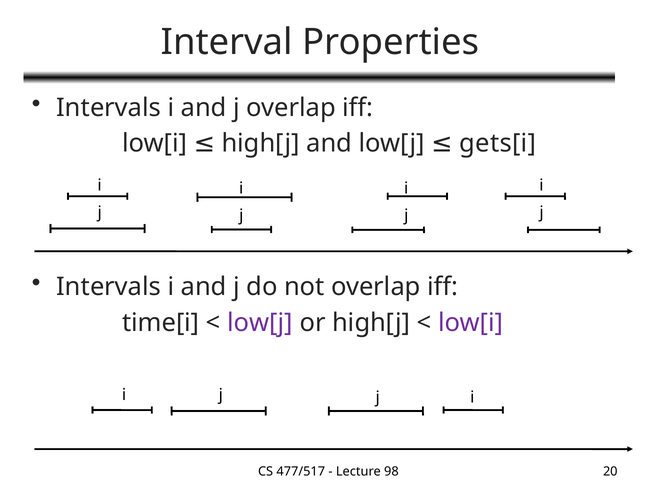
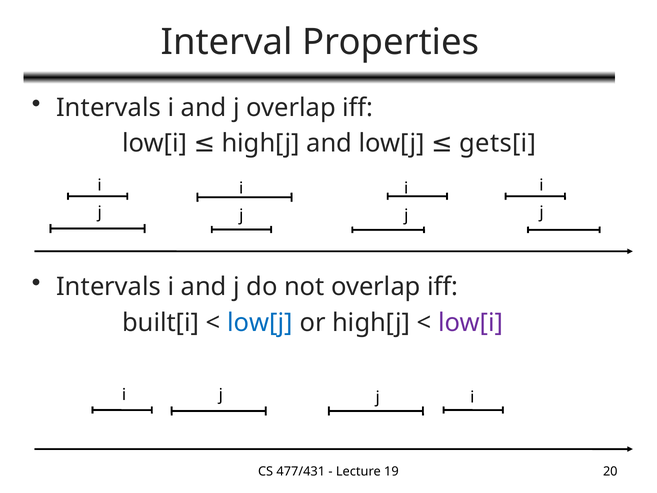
time[i: time[i -> built[i
low[j at (260, 322) colour: purple -> blue
477/517: 477/517 -> 477/431
98: 98 -> 19
